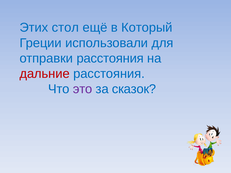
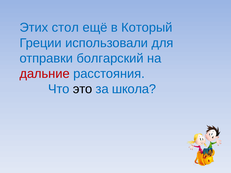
отправки расстояния: расстояния -> болгарский
это colour: purple -> black
сказок: сказок -> школа
